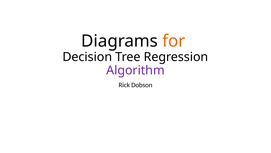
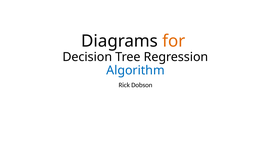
Algorithm colour: purple -> blue
